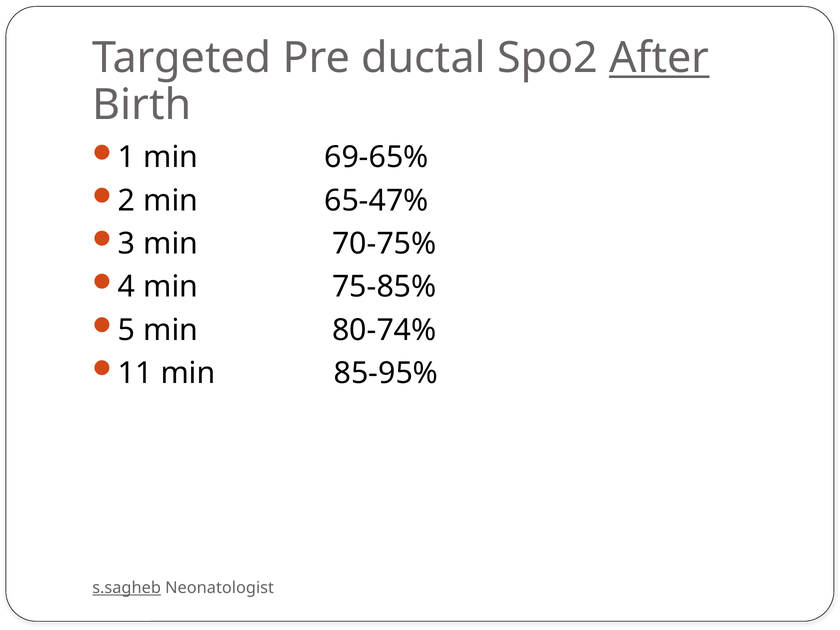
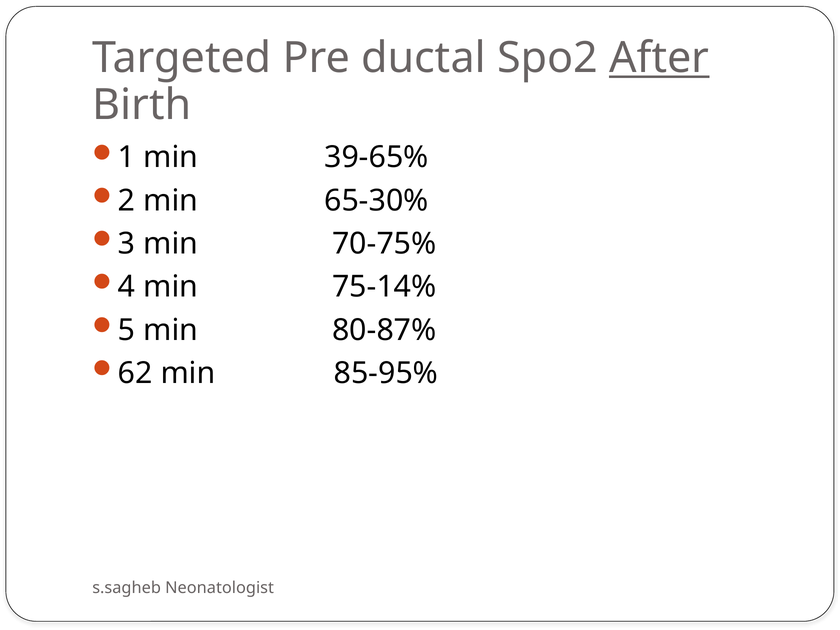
69-65%: 69-65% -> 39-65%
65-47%: 65-47% -> 65-30%
75-85%: 75-85% -> 75-14%
80-74%: 80-74% -> 80-87%
11: 11 -> 62
s.sagheb underline: present -> none
